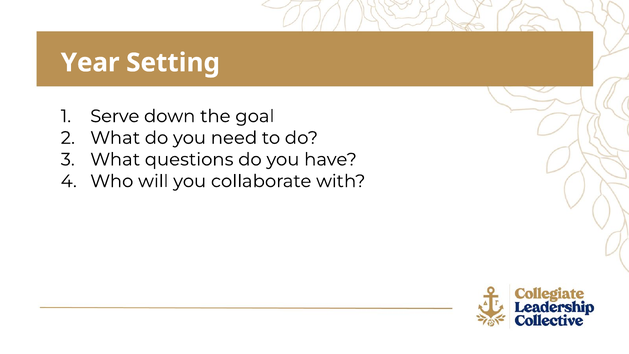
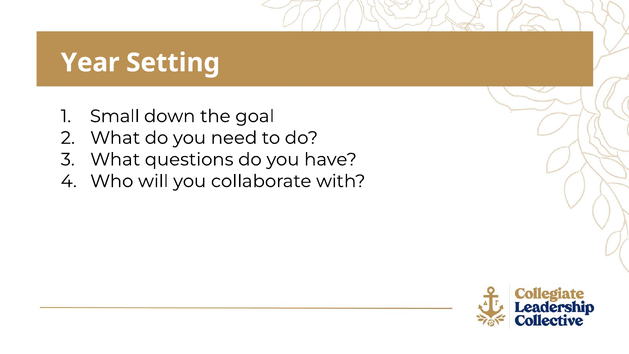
Serve: Serve -> Small
